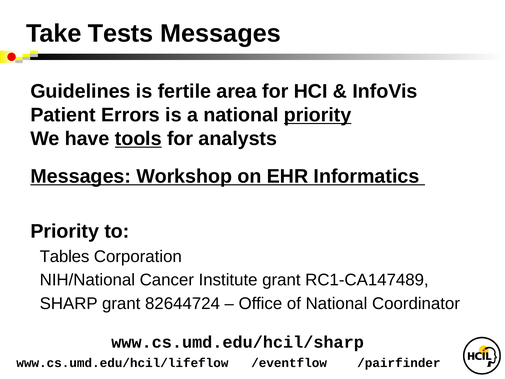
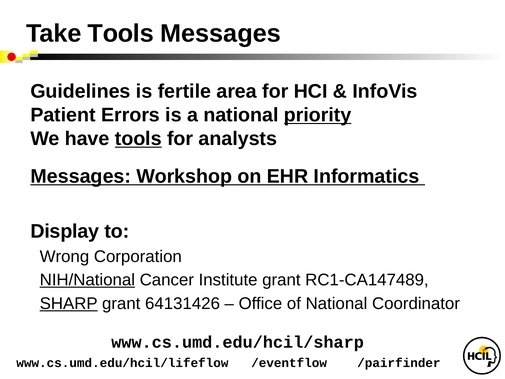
Take Tests: Tests -> Tools
Priority at (65, 231): Priority -> Display
Tables: Tables -> Wrong
NIH/National underline: none -> present
SHARP underline: none -> present
82644724: 82644724 -> 64131426
